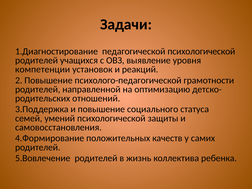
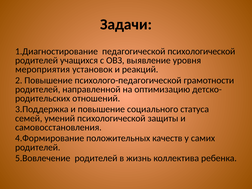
компетенции: компетенции -> мероприятия
